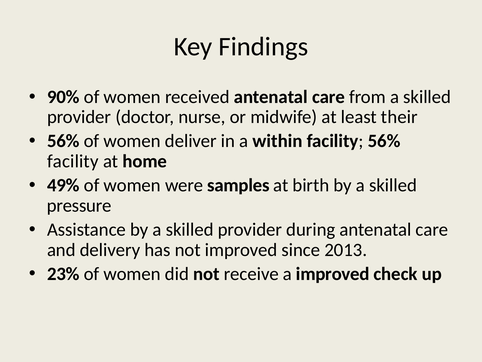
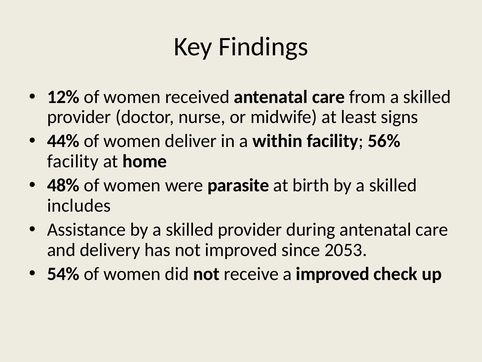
90%: 90% -> 12%
their: their -> signs
56% at (63, 141): 56% -> 44%
49%: 49% -> 48%
samples: samples -> parasite
pressure: pressure -> includes
2013: 2013 -> 2053
23%: 23% -> 54%
